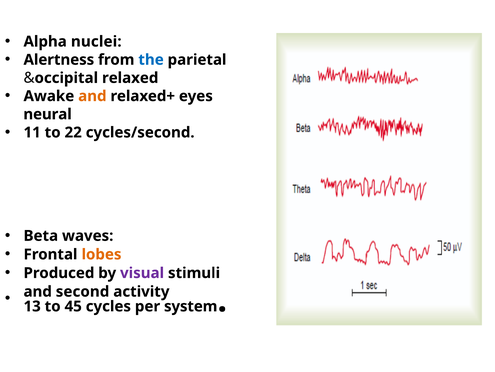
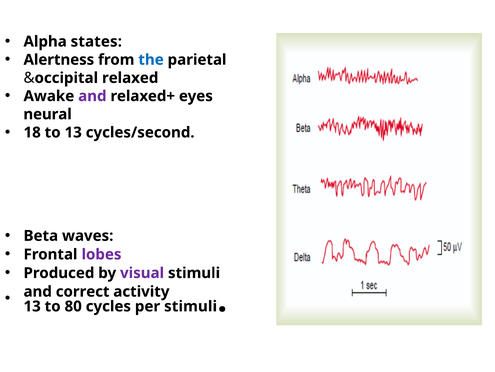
nuclei: nuclei -> states
and at (92, 96) colour: orange -> purple
11: 11 -> 18
to 22: 22 -> 13
lobes colour: orange -> purple
second: second -> correct
45: 45 -> 80
per system: system -> stimuli
